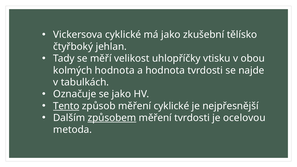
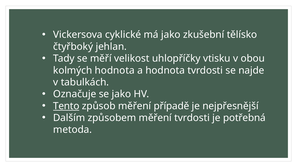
měření cyklické: cyklické -> případě
způsobem underline: present -> none
ocelovou: ocelovou -> potřebná
